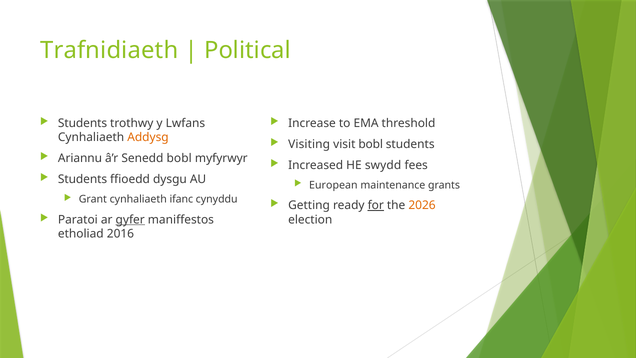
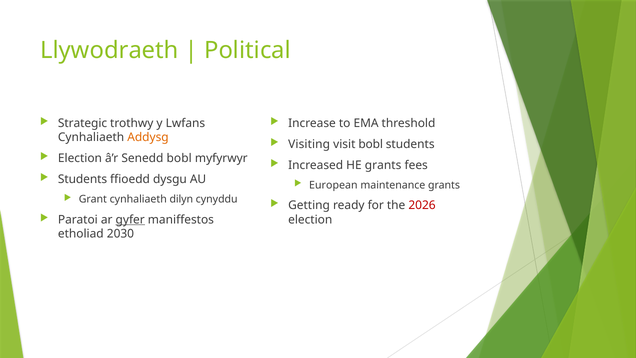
Trafnidiaeth: Trafnidiaeth -> Llywodraeth
Students at (83, 123): Students -> Strategic
Ariannu at (80, 158): Ariannu -> Election
HE swydd: swydd -> grants
ifanc: ifanc -> dilyn
for underline: present -> none
2026 colour: orange -> red
2016: 2016 -> 2030
